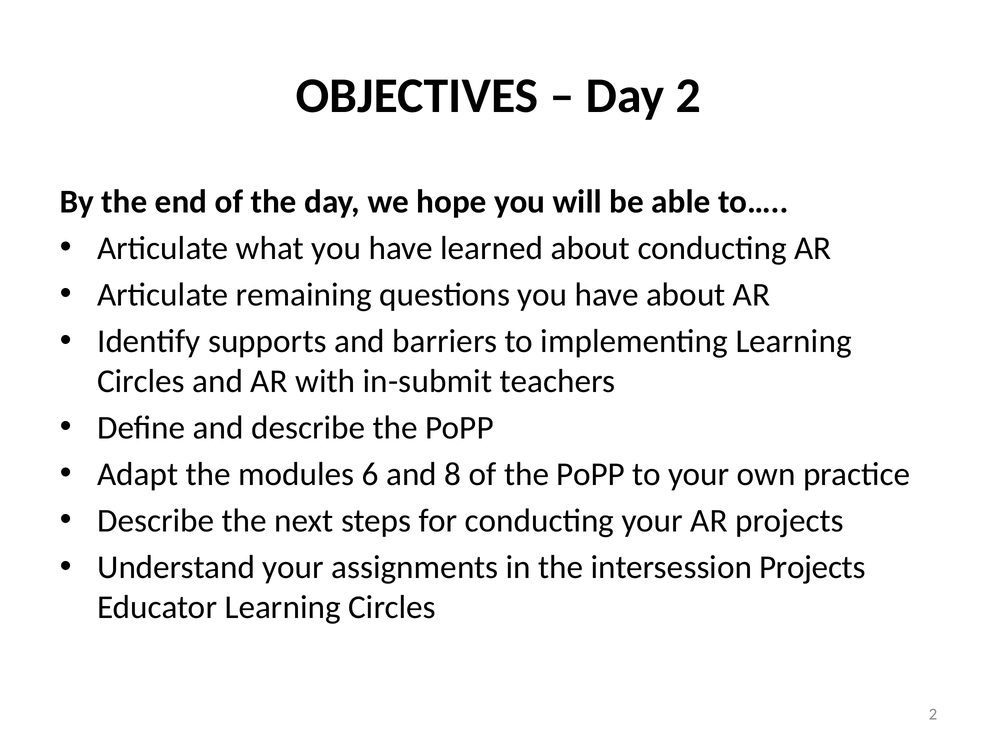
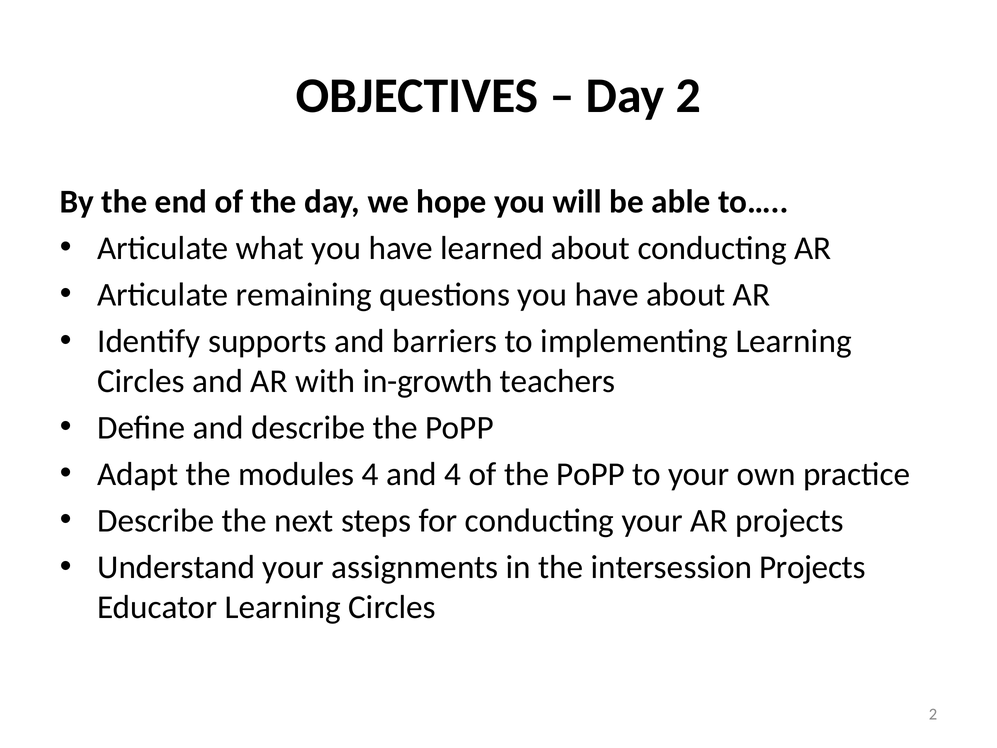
in-submit: in-submit -> in-growth
modules 6: 6 -> 4
and 8: 8 -> 4
